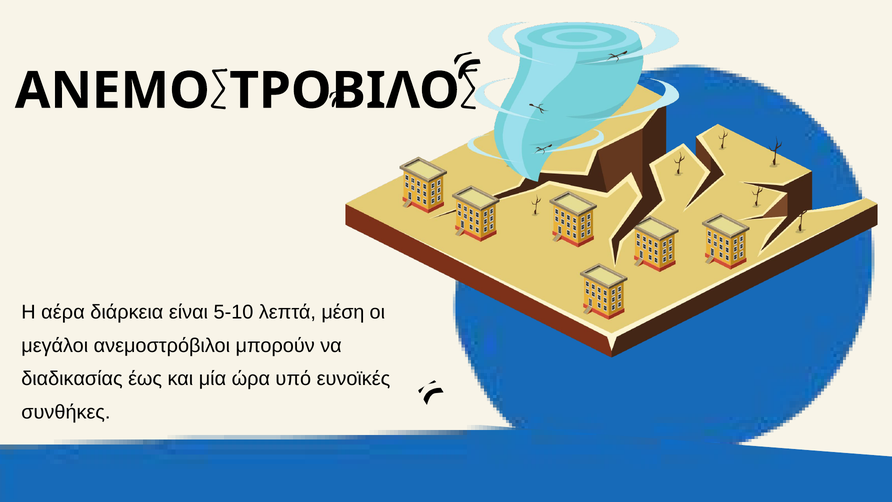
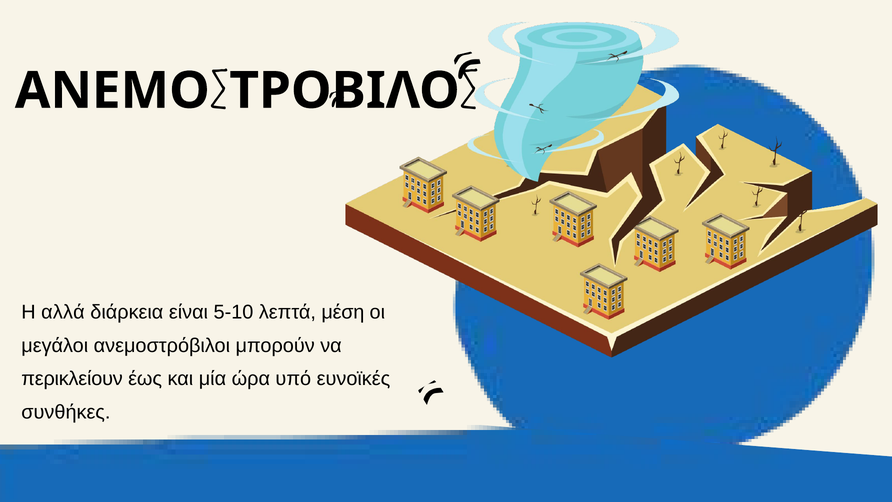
αέρα: αέρα -> αλλά
διαδικασίας: διαδικασίας -> περικλείουν
